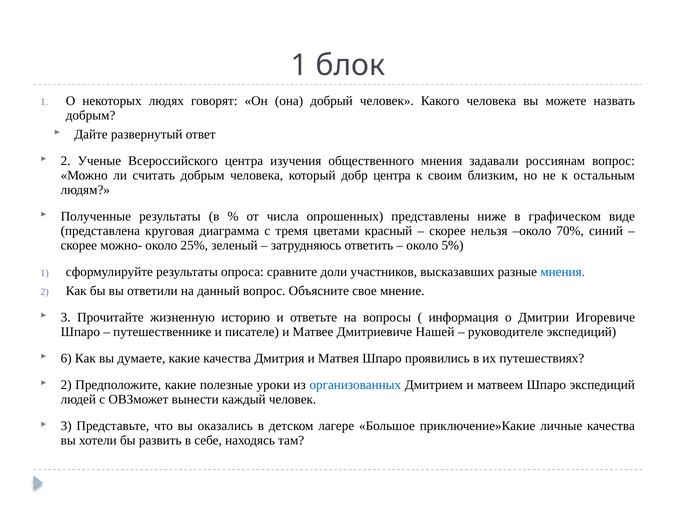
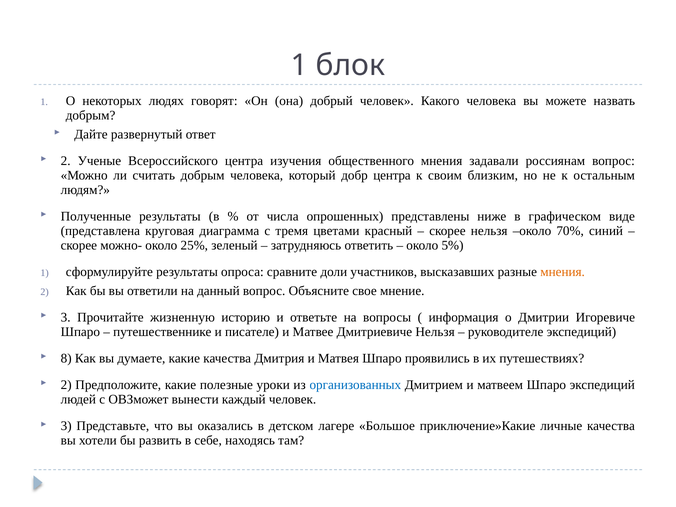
мнения at (563, 272) colour: blue -> orange
Дмитриевиче Нашей: Нашей -> Нельзя
6: 6 -> 8
